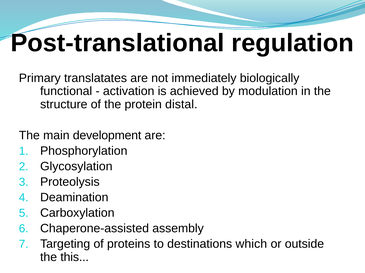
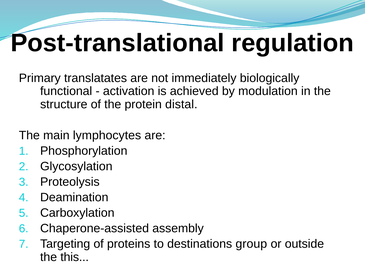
development: development -> lymphocytes
which: which -> group
